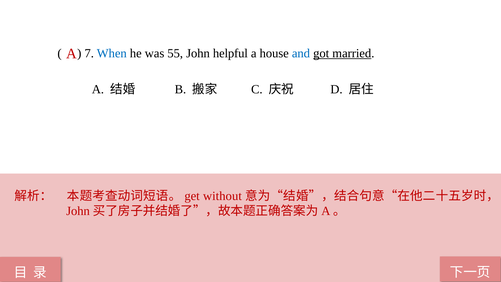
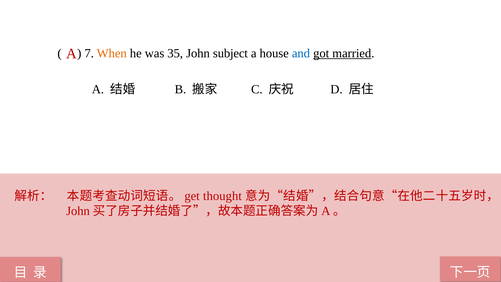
When colour: blue -> orange
55: 55 -> 35
helpful: helpful -> subject
without: without -> thought
